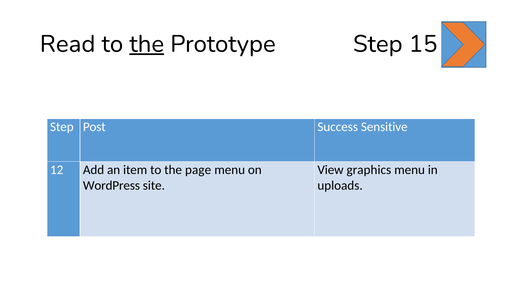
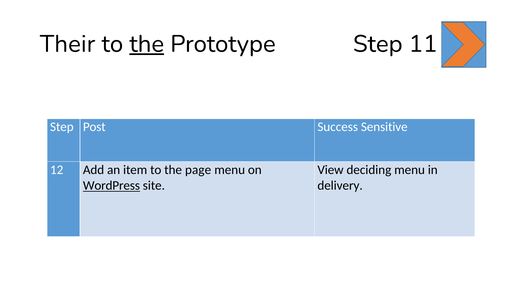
Read: Read -> Their
15: 15 -> 11
graphics: graphics -> deciding
WordPress underline: none -> present
uploads: uploads -> delivery
